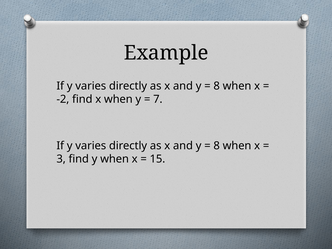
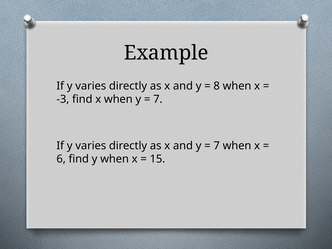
-2: -2 -> -3
8 at (217, 146): 8 -> 7
3: 3 -> 6
